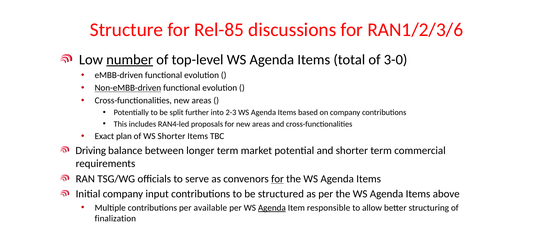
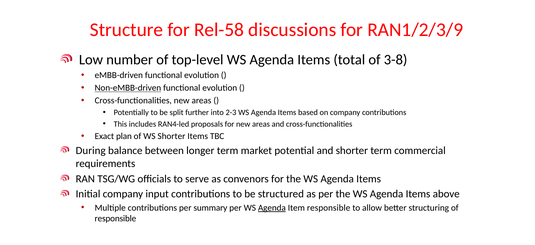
Rel-85: Rel-85 -> Rel-58
RAN1/2/3/6: RAN1/2/3/6 -> RAN1/2/3/9
number underline: present -> none
3-0: 3-0 -> 3-8
Driving: Driving -> During
for at (277, 179) underline: present -> none
available: available -> summary
finalization at (115, 218): finalization -> responsible
